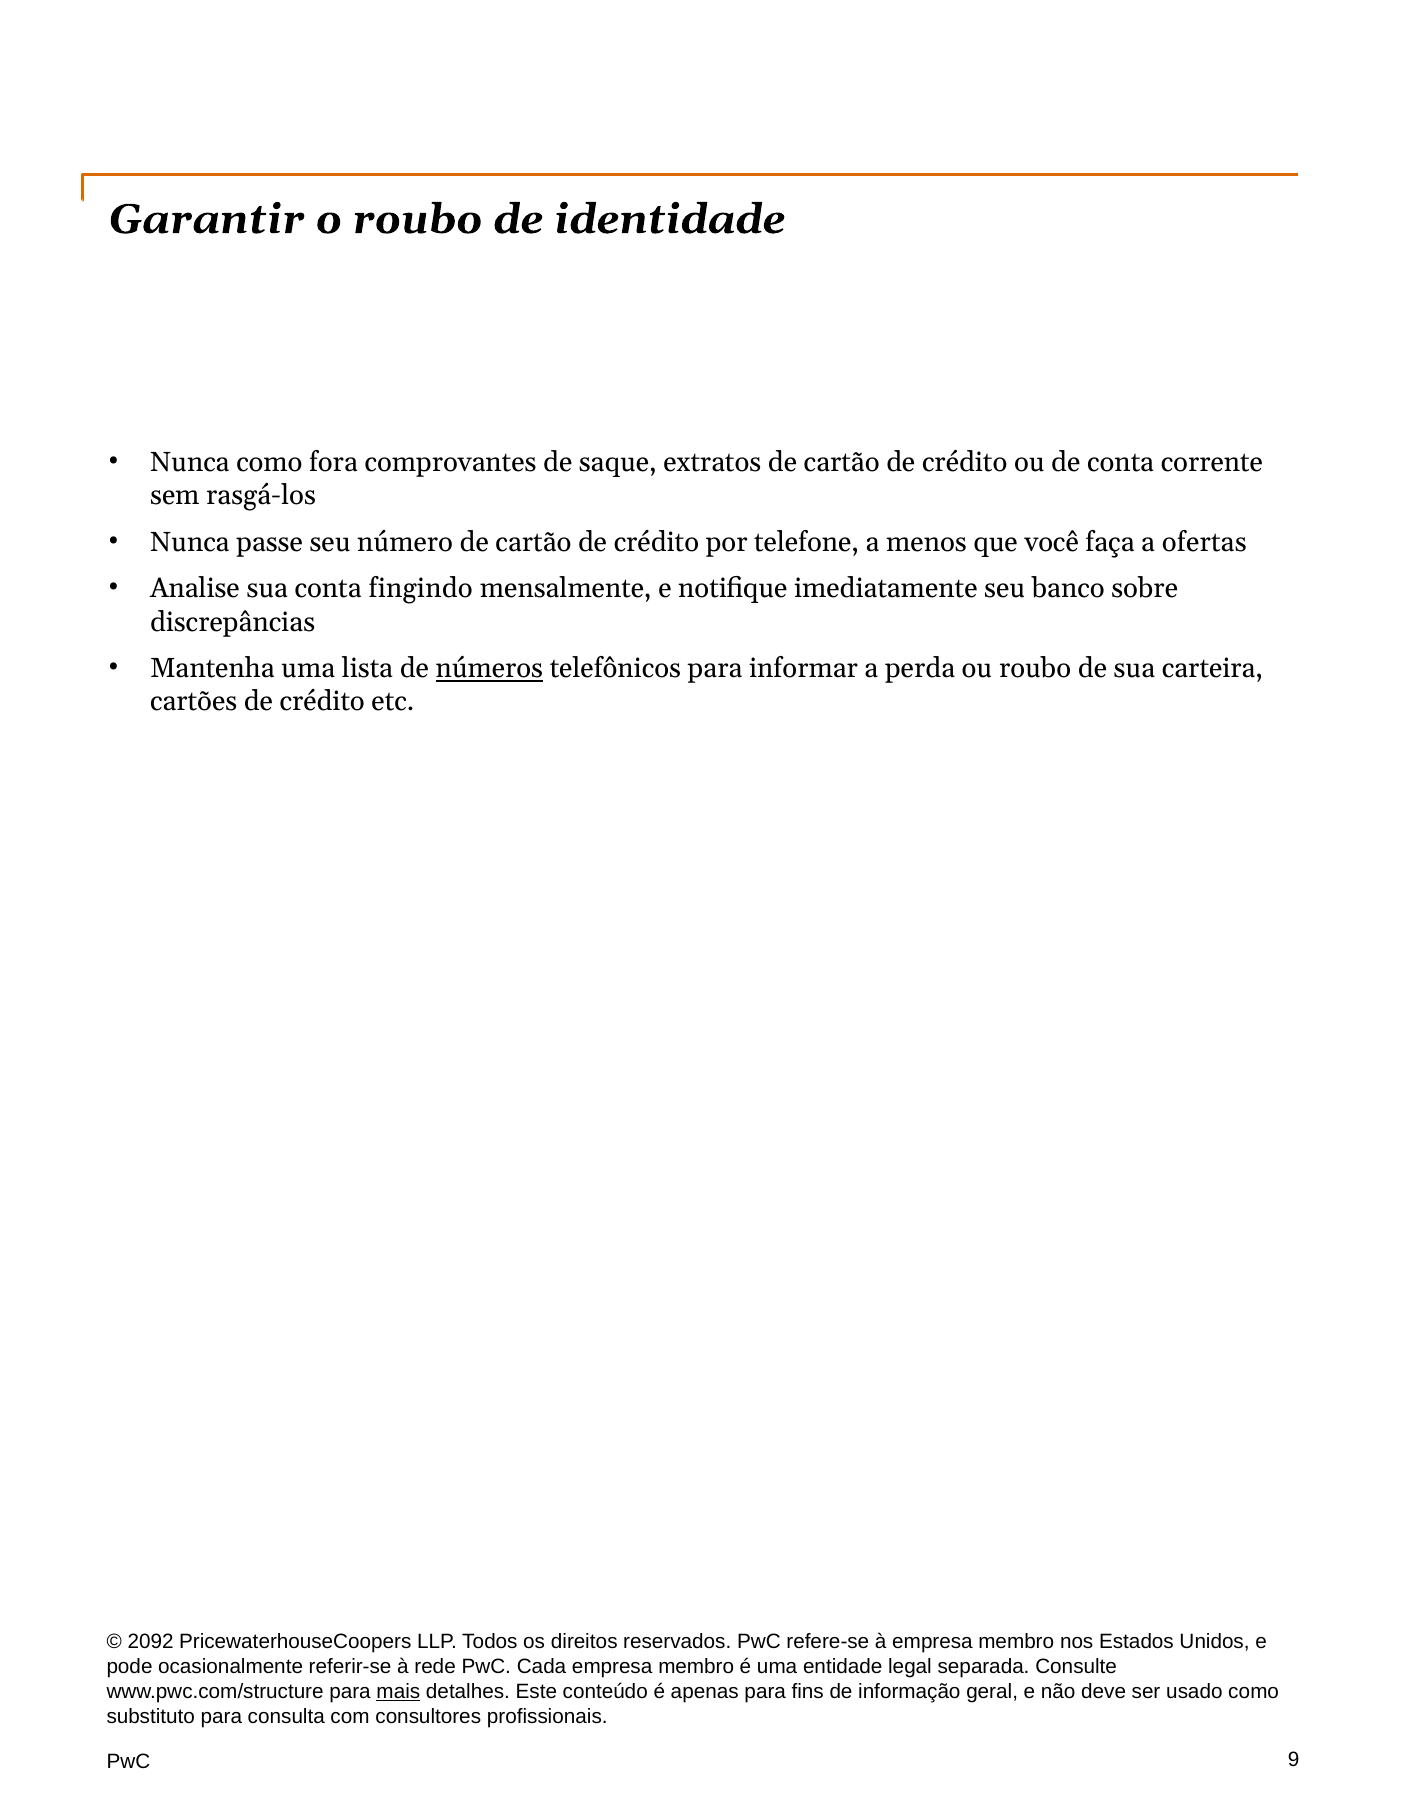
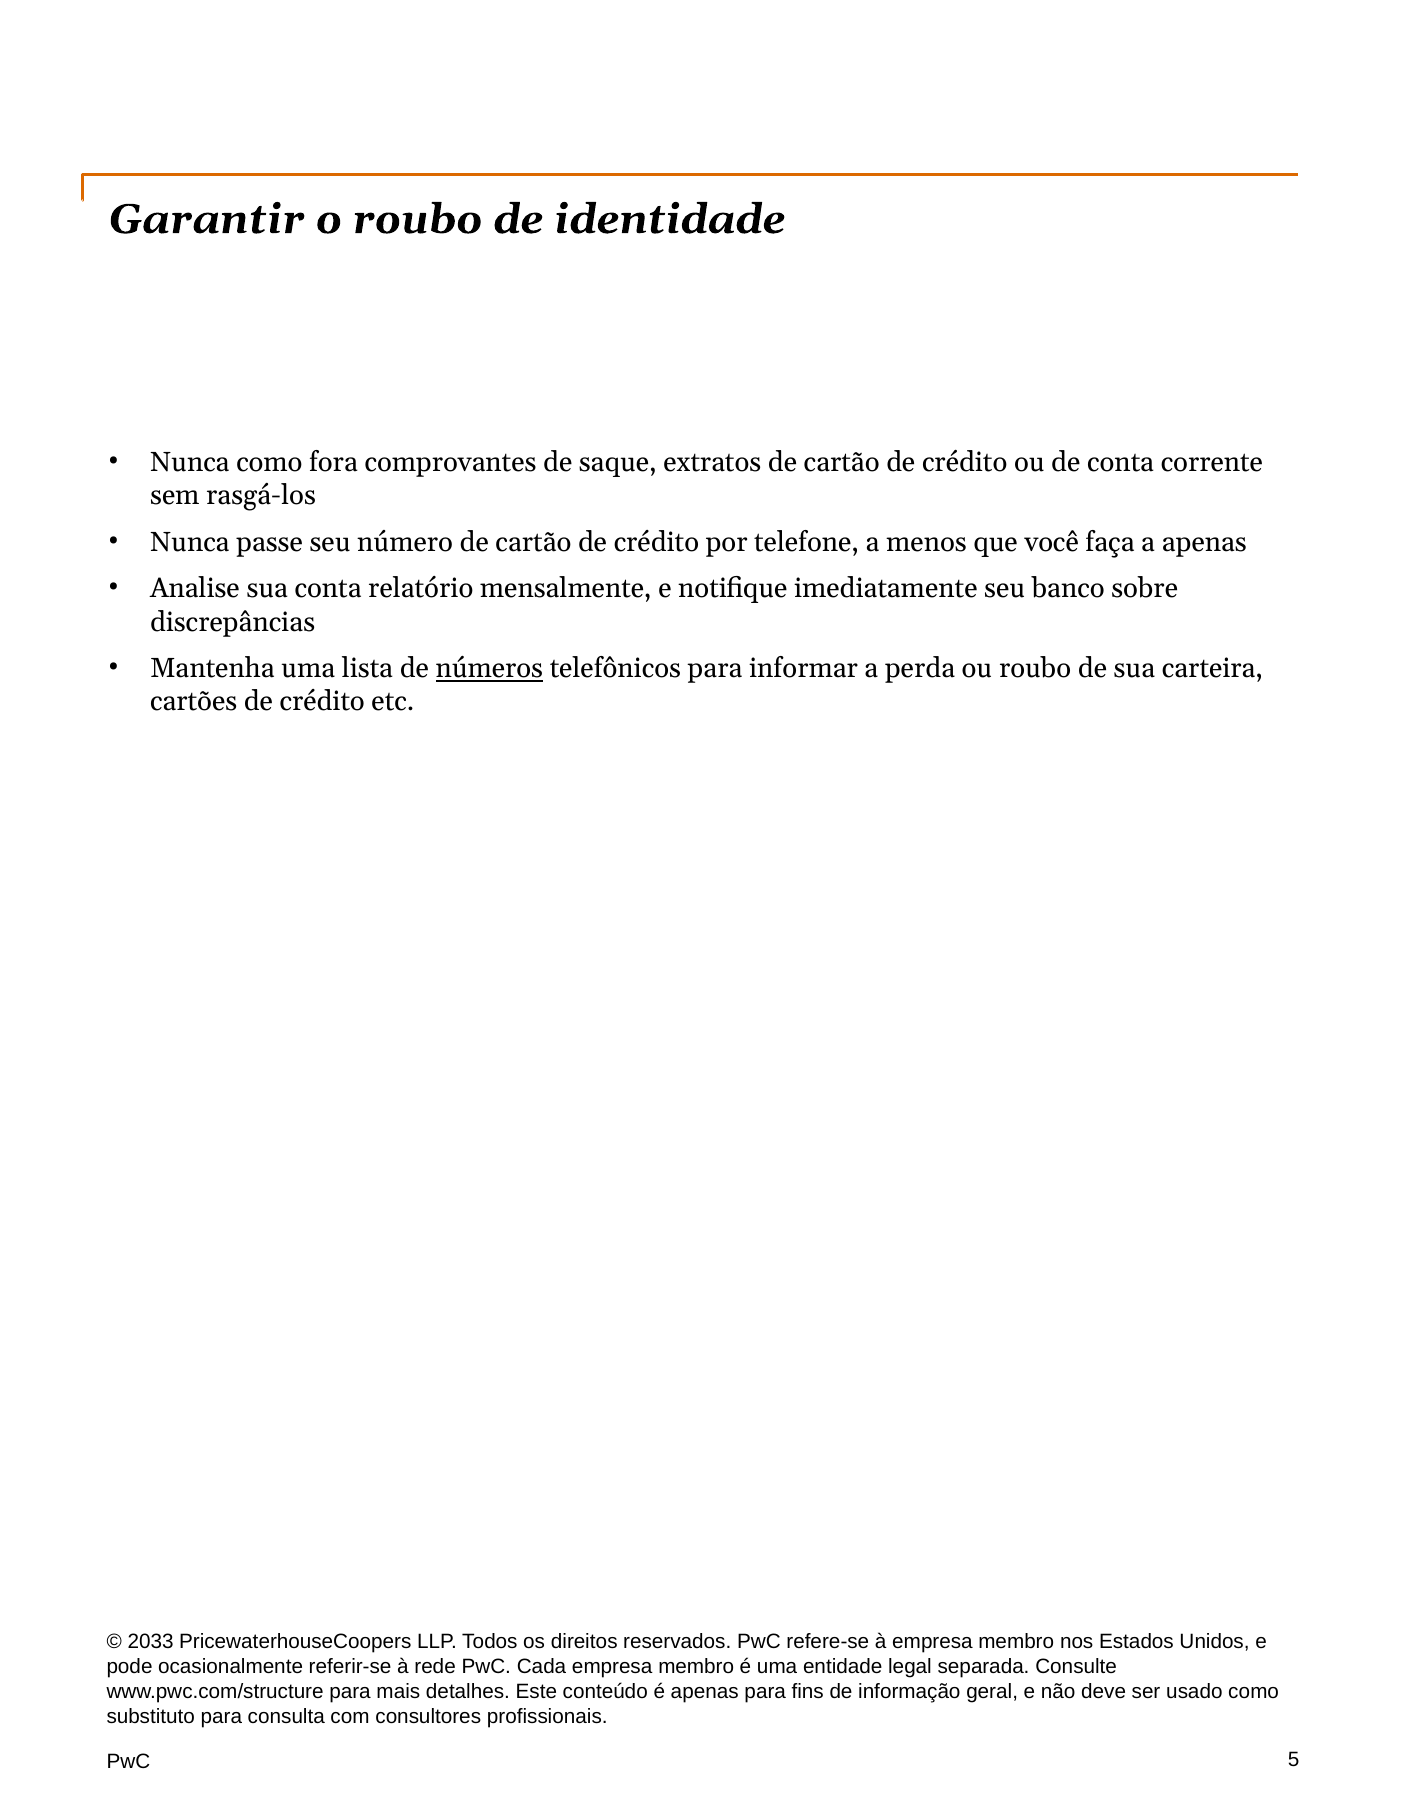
a ofertas: ofertas -> apenas
fingindo: fingindo -> relatório
2092: 2092 -> 2033
mais underline: present -> none
9: 9 -> 5
